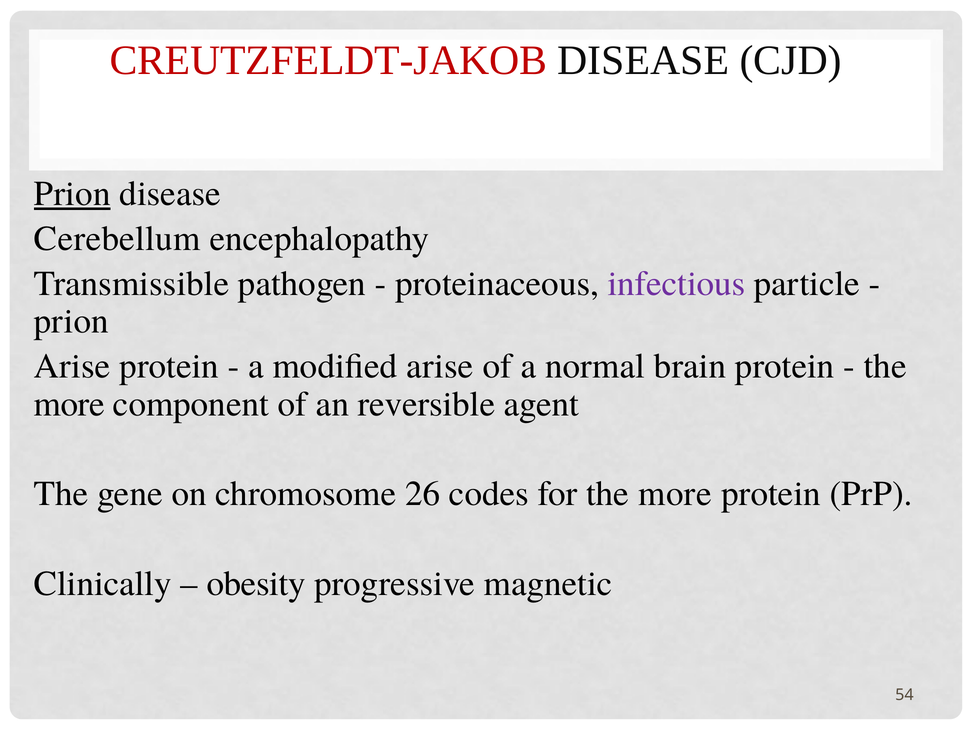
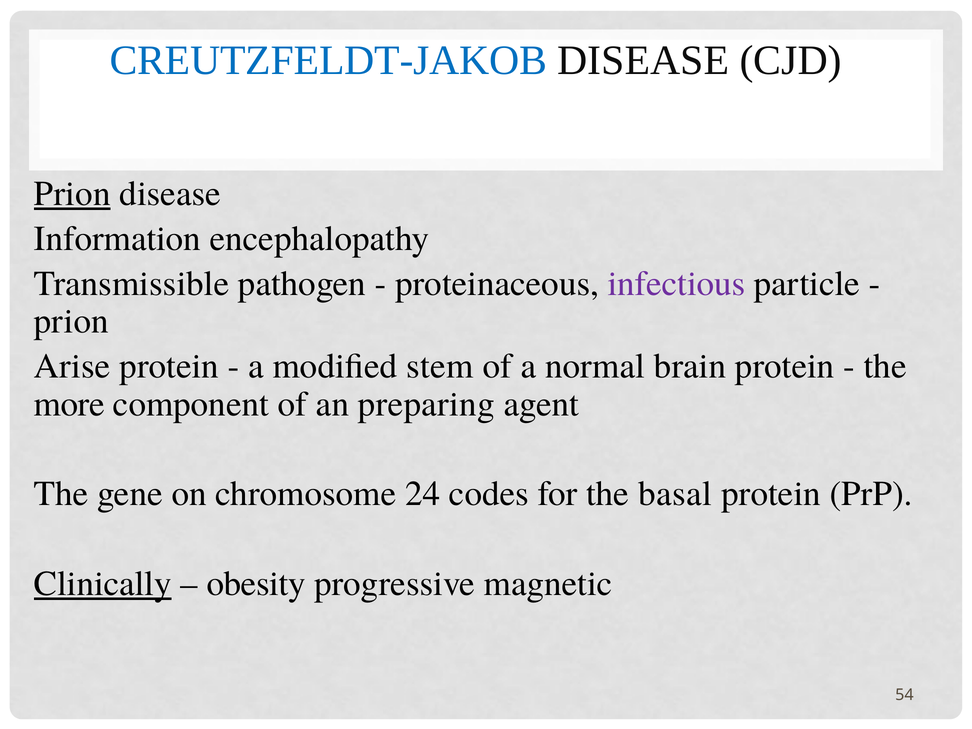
CREUTZFELDT-JAKOB colour: red -> blue
Cerebellum: Cerebellum -> Information
modified arise: arise -> stem
reversible: reversible -> preparing
26: 26 -> 24
for the more: more -> basal
Clinically underline: none -> present
